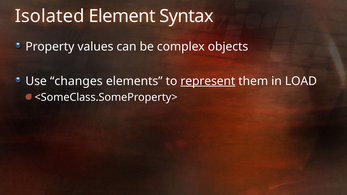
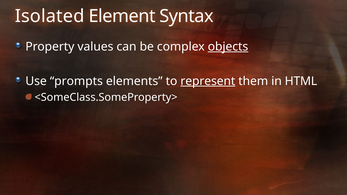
objects underline: none -> present
changes: changes -> prompts
LOAD: LOAD -> HTML
